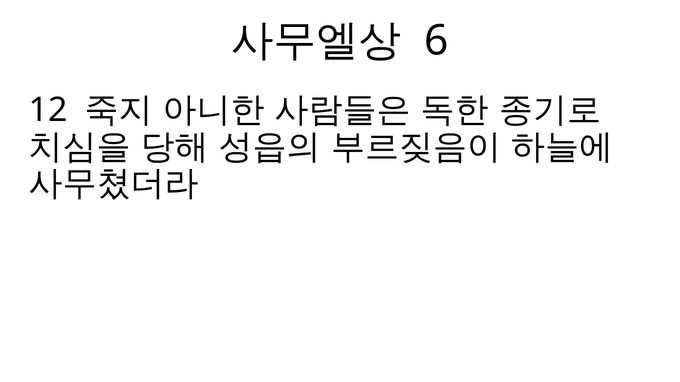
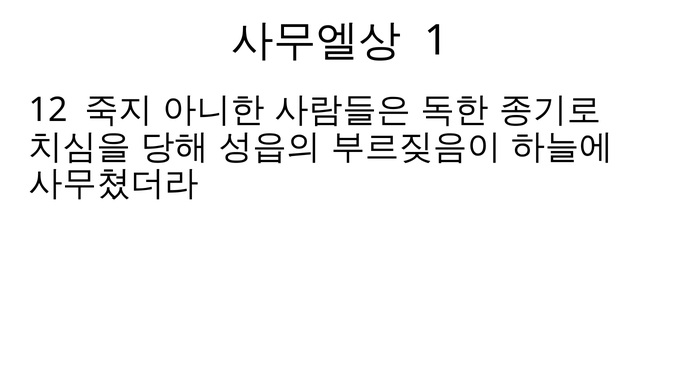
6: 6 -> 1
